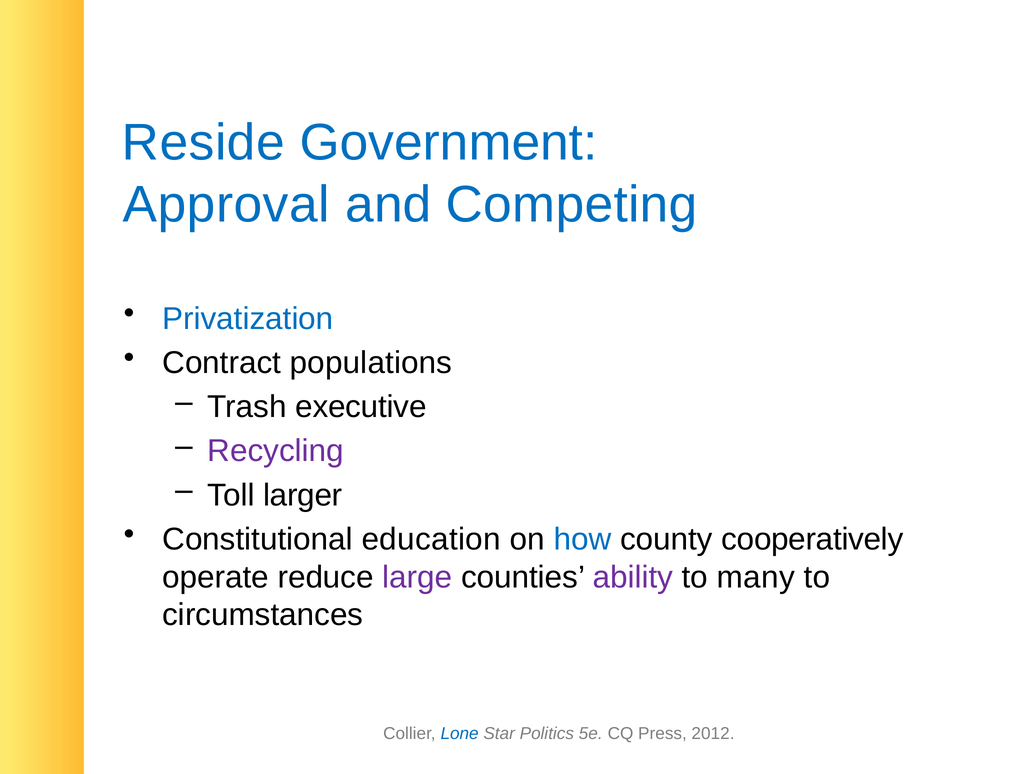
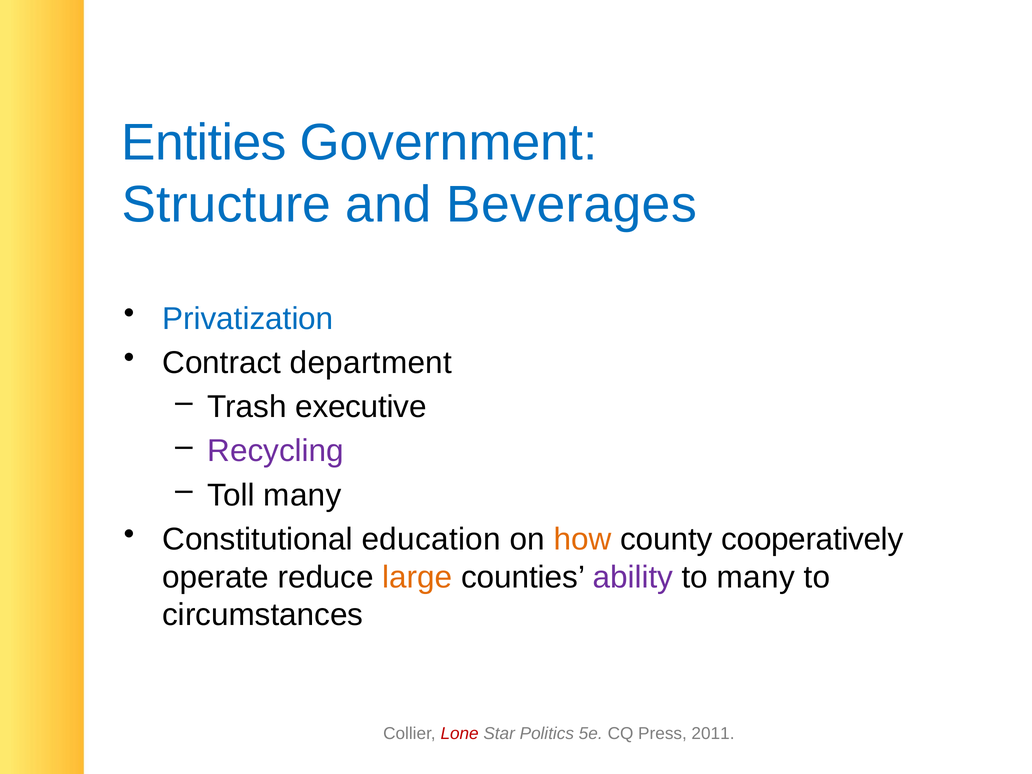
Reside: Reside -> Entities
Approval: Approval -> Structure
Competing: Competing -> Beverages
populations: populations -> department
Toll larger: larger -> many
how colour: blue -> orange
large colour: purple -> orange
Lone colour: blue -> red
2012: 2012 -> 2011
